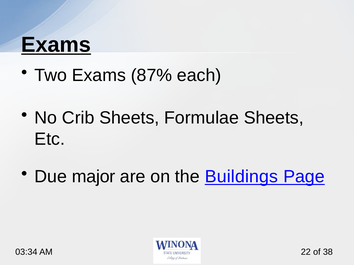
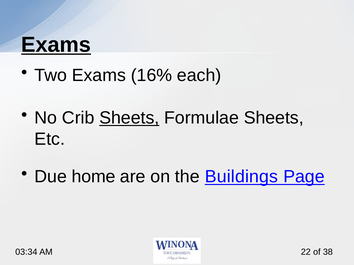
87%: 87% -> 16%
Sheets at (129, 118) underline: none -> present
major: major -> home
